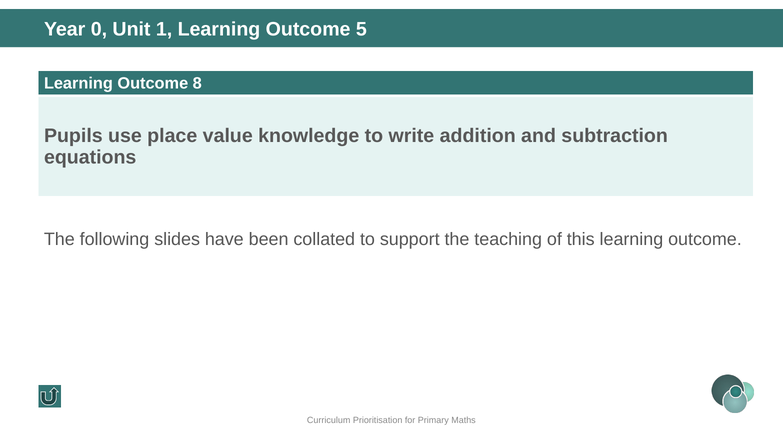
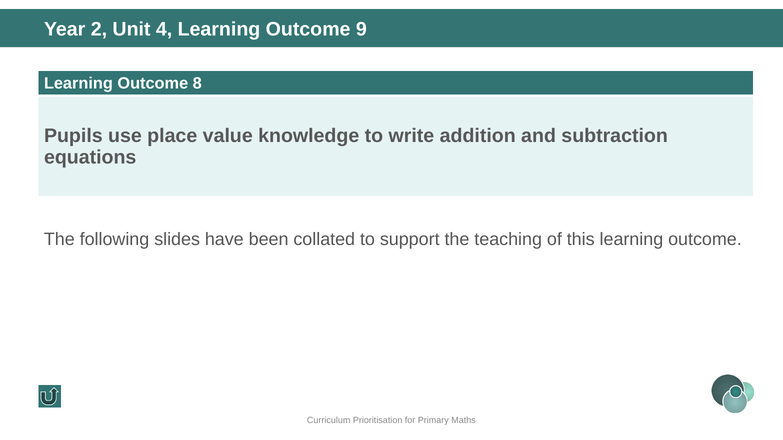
0: 0 -> 2
1: 1 -> 4
5: 5 -> 9
